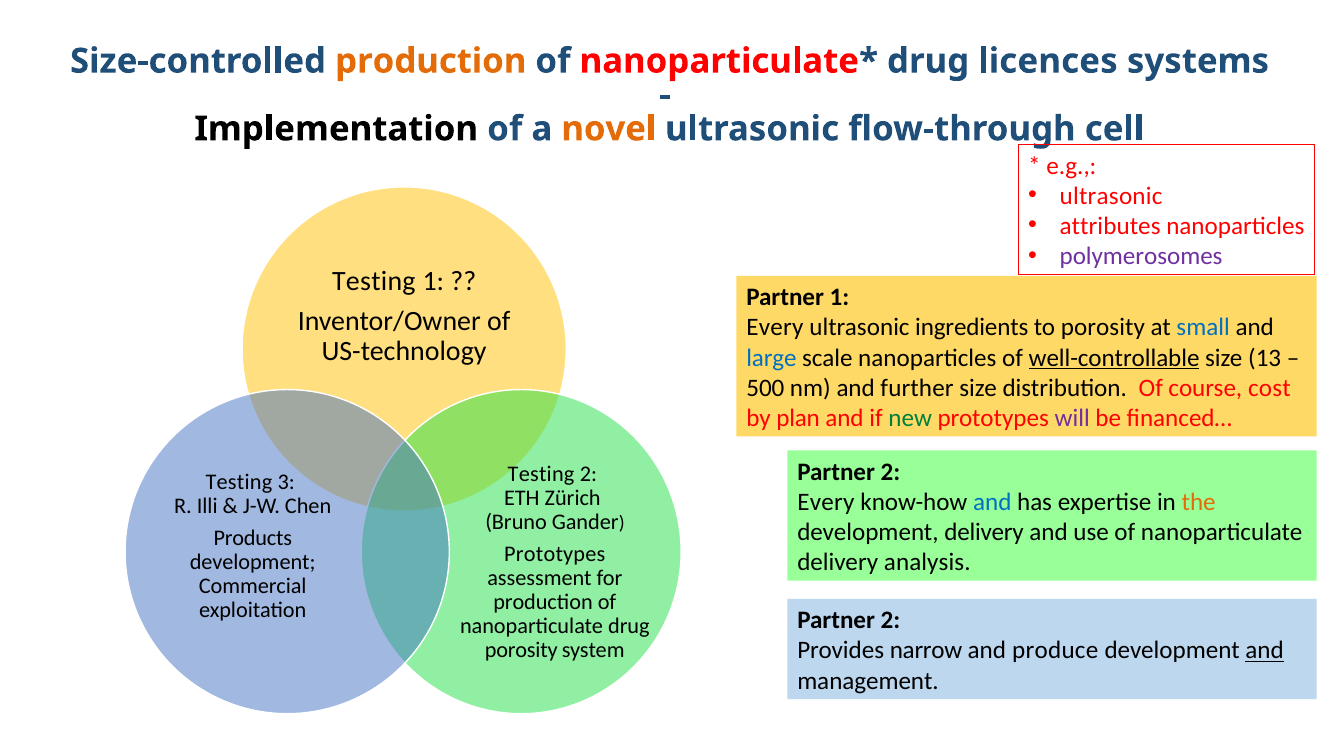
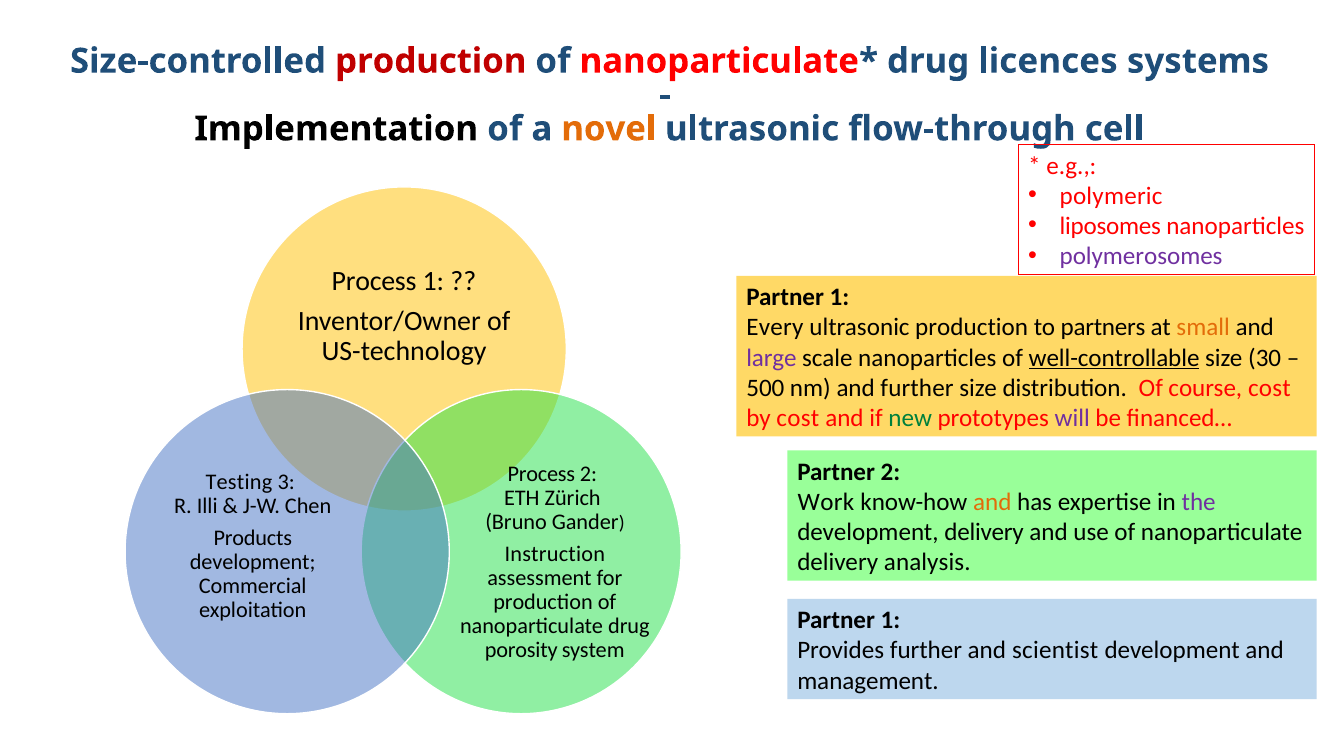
production at (431, 61) colour: orange -> red
ultrasonic at (1111, 196): ultrasonic -> polymeric
attributes: attributes -> liposomes
Testing at (374, 281): Testing -> Process
ultrasonic ingredients: ingredients -> production
to porosity: porosity -> partners
small colour: blue -> orange
large colour: blue -> purple
13: 13 -> 30
by plan: plan -> cost
Testing at (541, 474): Testing -> Process
Every at (826, 502): Every -> Work
and at (992, 502) colour: blue -> orange
the colour: orange -> purple
Prototypes at (555, 554): Prototypes -> Instruction
2 at (891, 621): 2 -> 1
Provides narrow: narrow -> further
produce: produce -> scientist
and at (1264, 651) underline: present -> none
